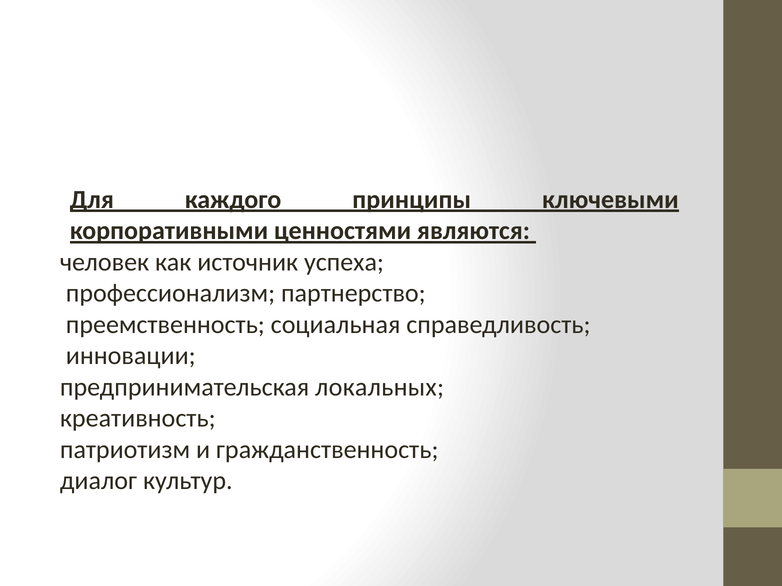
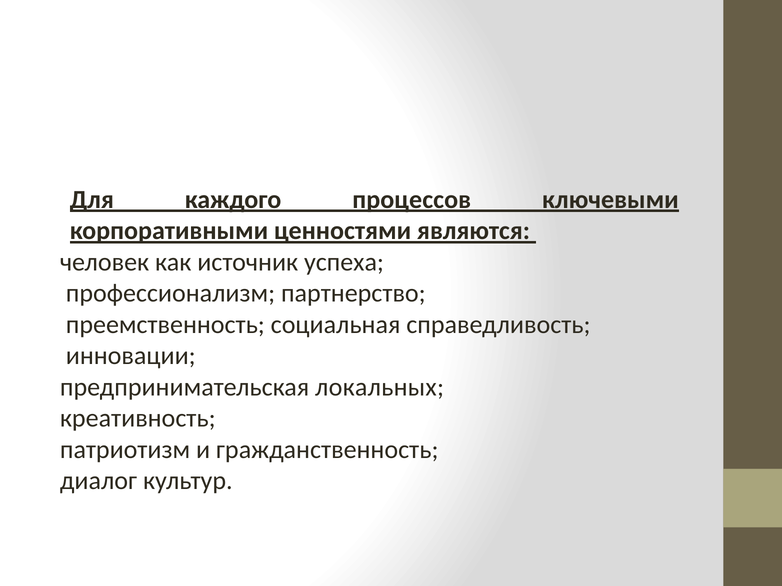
принципы: принципы -> процессов
